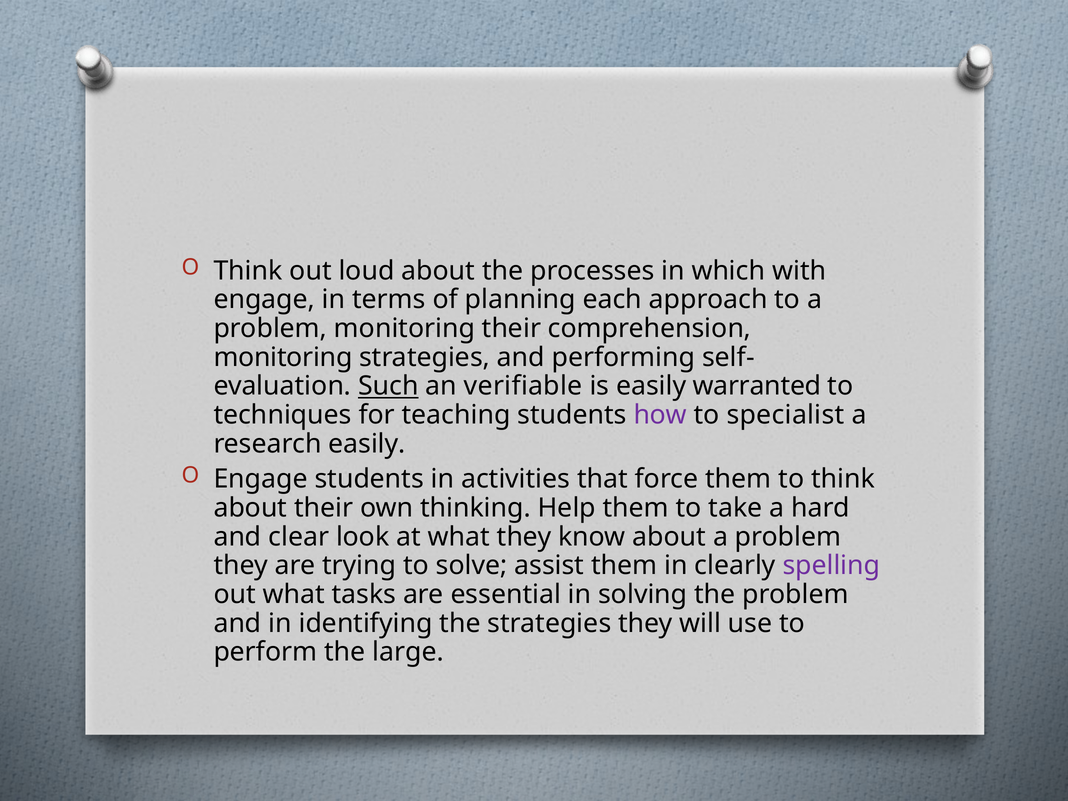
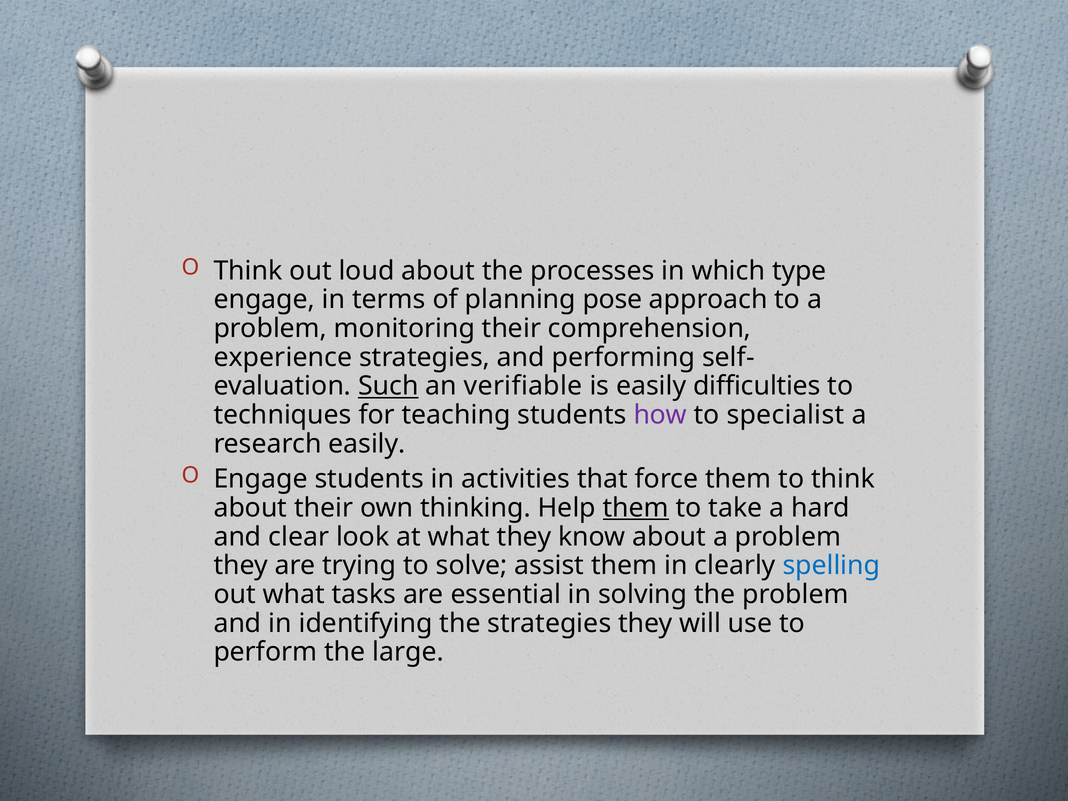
with: with -> type
each: each -> pose
monitoring at (283, 357): monitoring -> experience
warranted: warranted -> difficulties
them at (636, 508) underline: none -> present
spelling colour: purple -> blue
